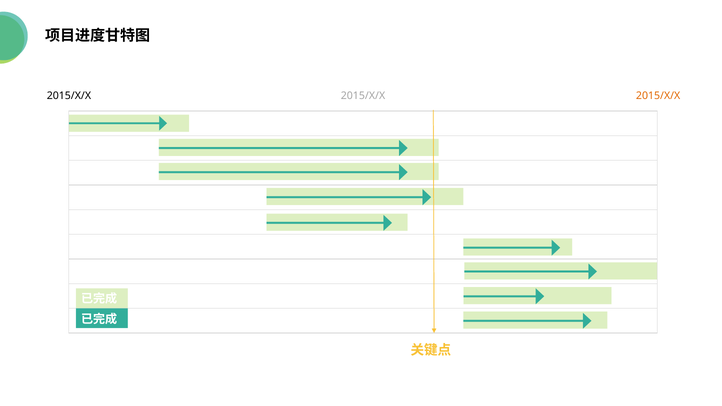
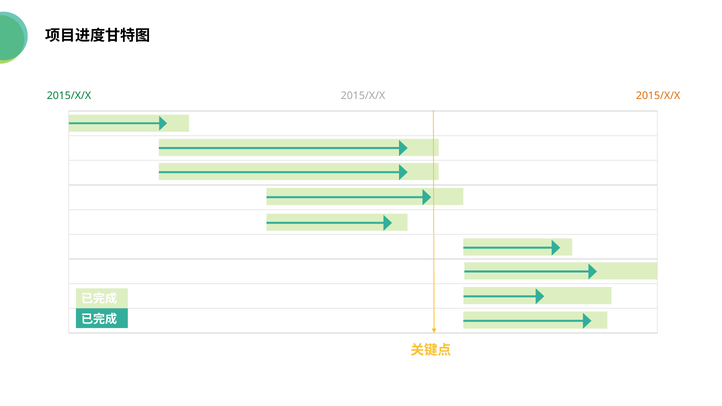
2015/X/X at (69, 96) colour: black -> green
